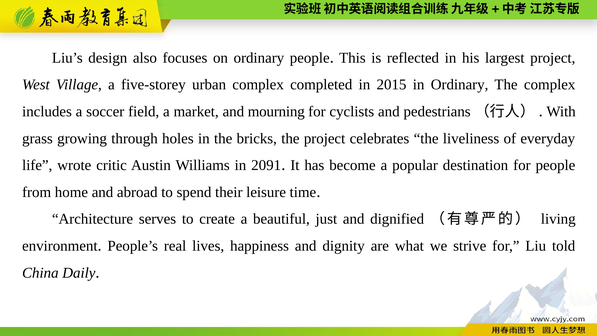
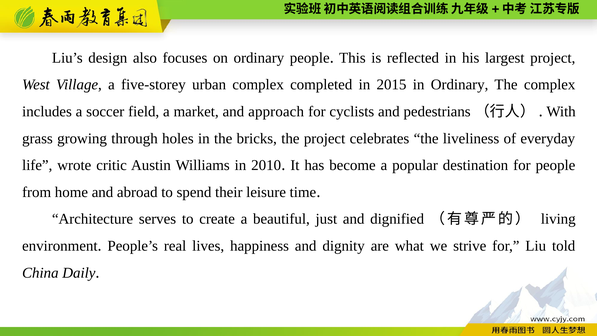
mourning: mourning -> approach
2091: 2091 -> 2010
